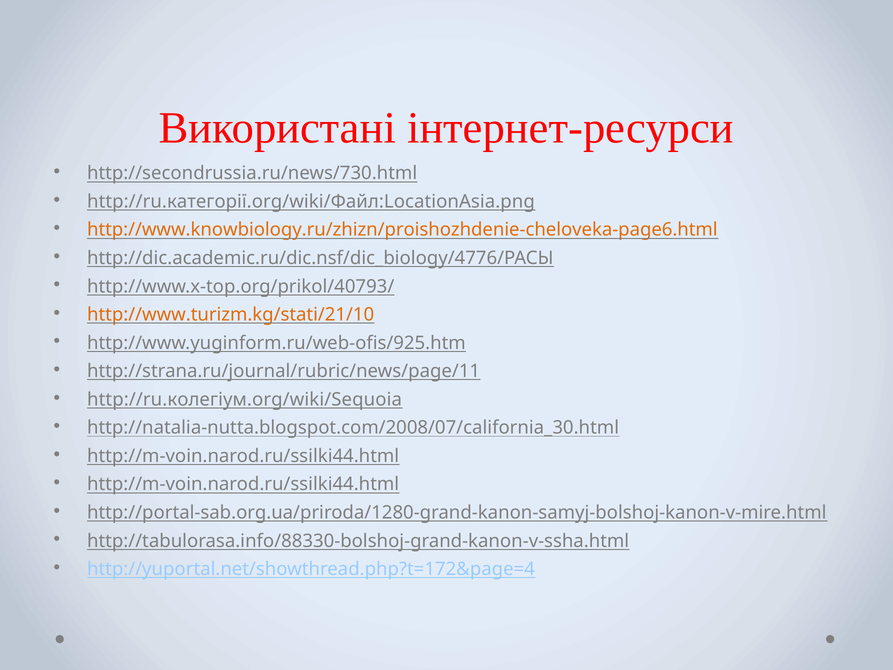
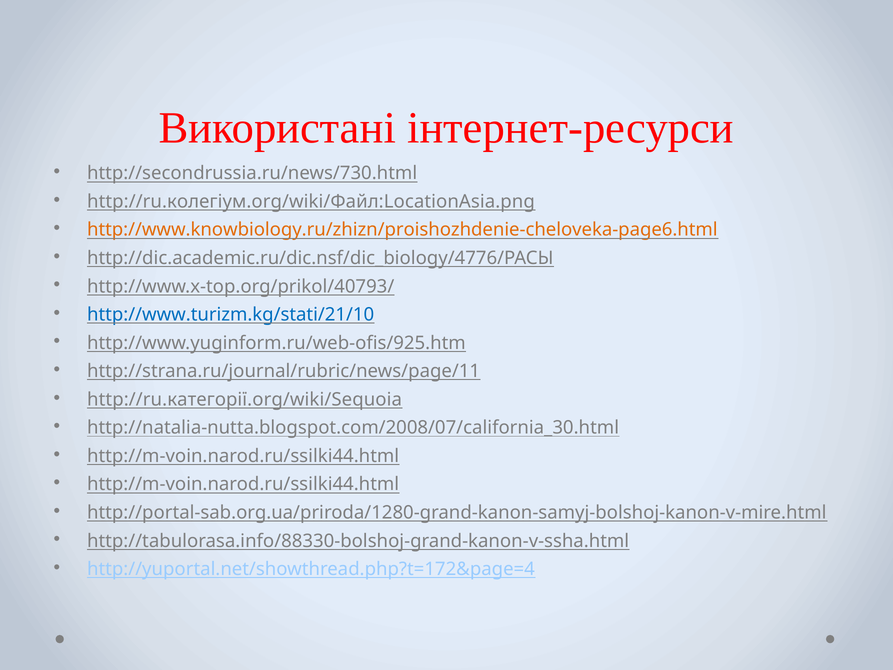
http://ru.категорії.org/wiki/Файл:LocationAsia.png: http://ru.категорії.org/wiki/Файл:LocationAsia.png -> http://ru.колегіум.org/wiki/Файл:LocationAsia.png
http://www.turizm.kg/stati/21/10 colour: orange -> blue
http://ru.колегіум.org/wiki/Sequoia: http://ru.колегіум.org/wiki/Sequoia -> http://ru.категорії.org/wiki/Sequoia
